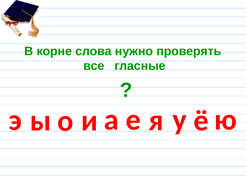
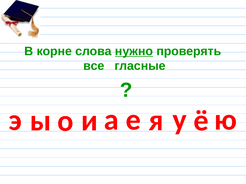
нужно underline: none -> present
